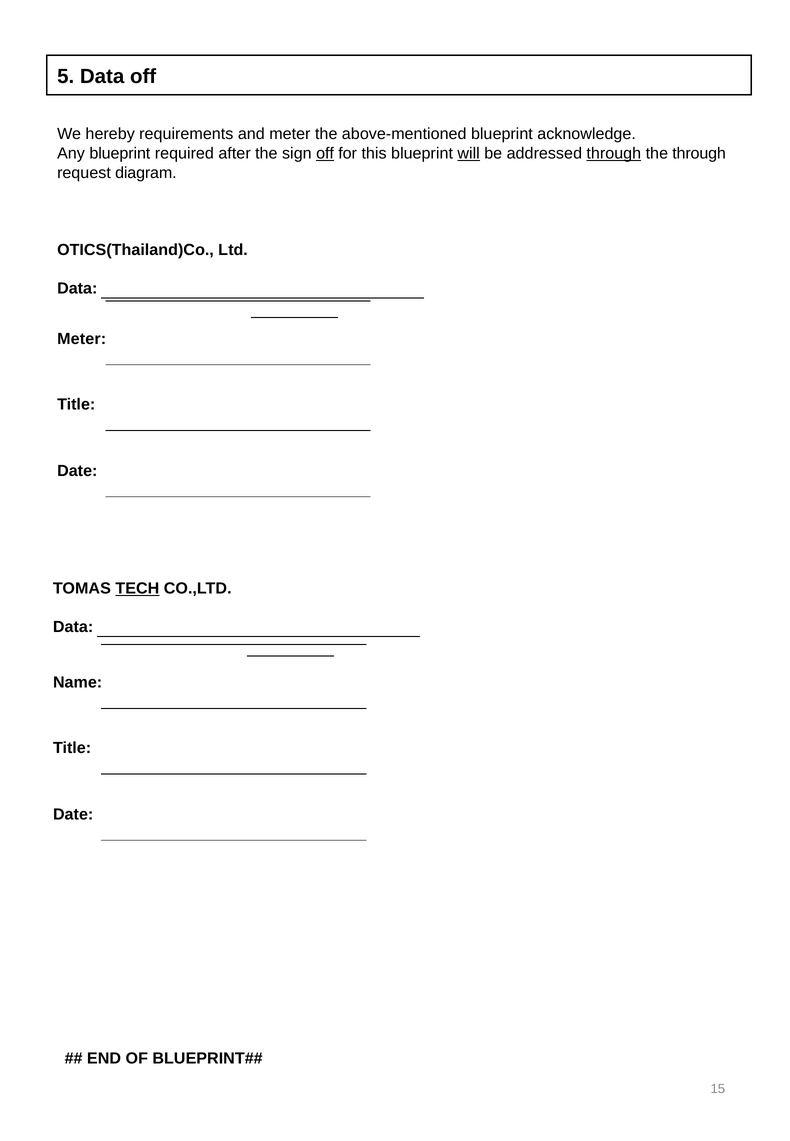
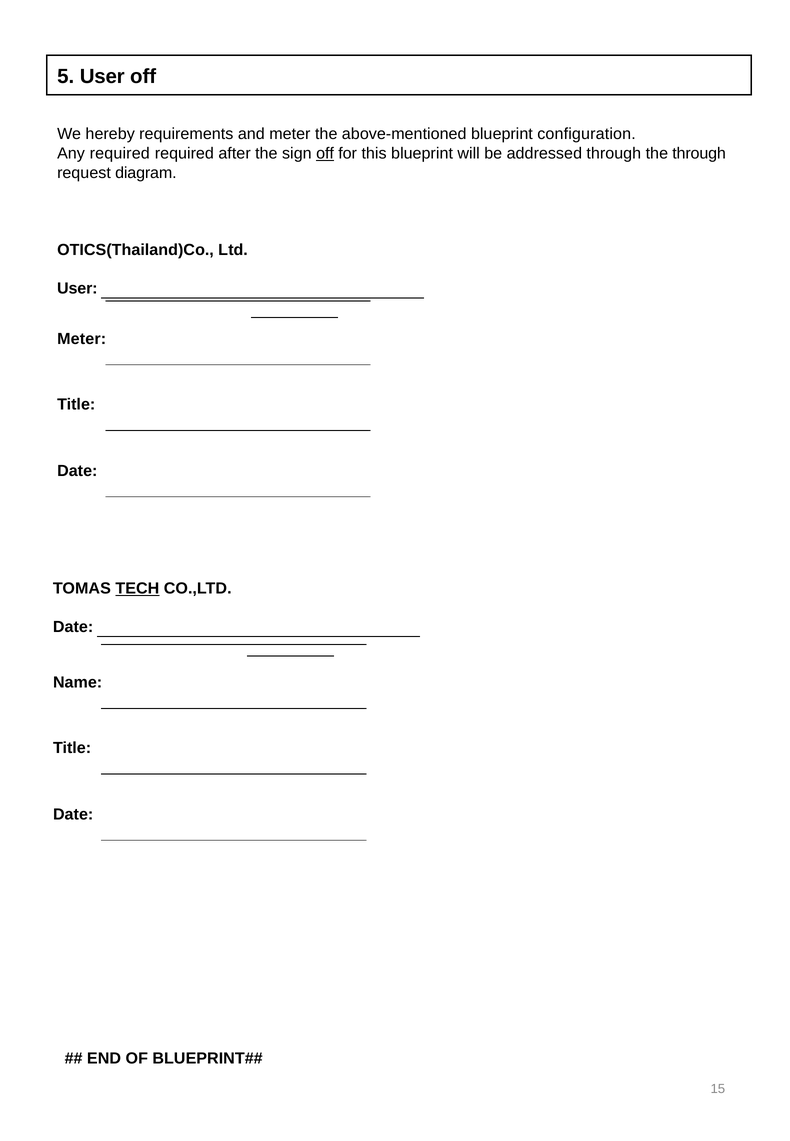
5 Data: Data -> User
acknowledge: acknowledge -> configuration
Any blueprint: blueprint -> required
will underline: present -> none
through at (614, 153) underline: present -> none
Data at (77, 289): Data -> User
Data at (73, 627): Data -> Date
